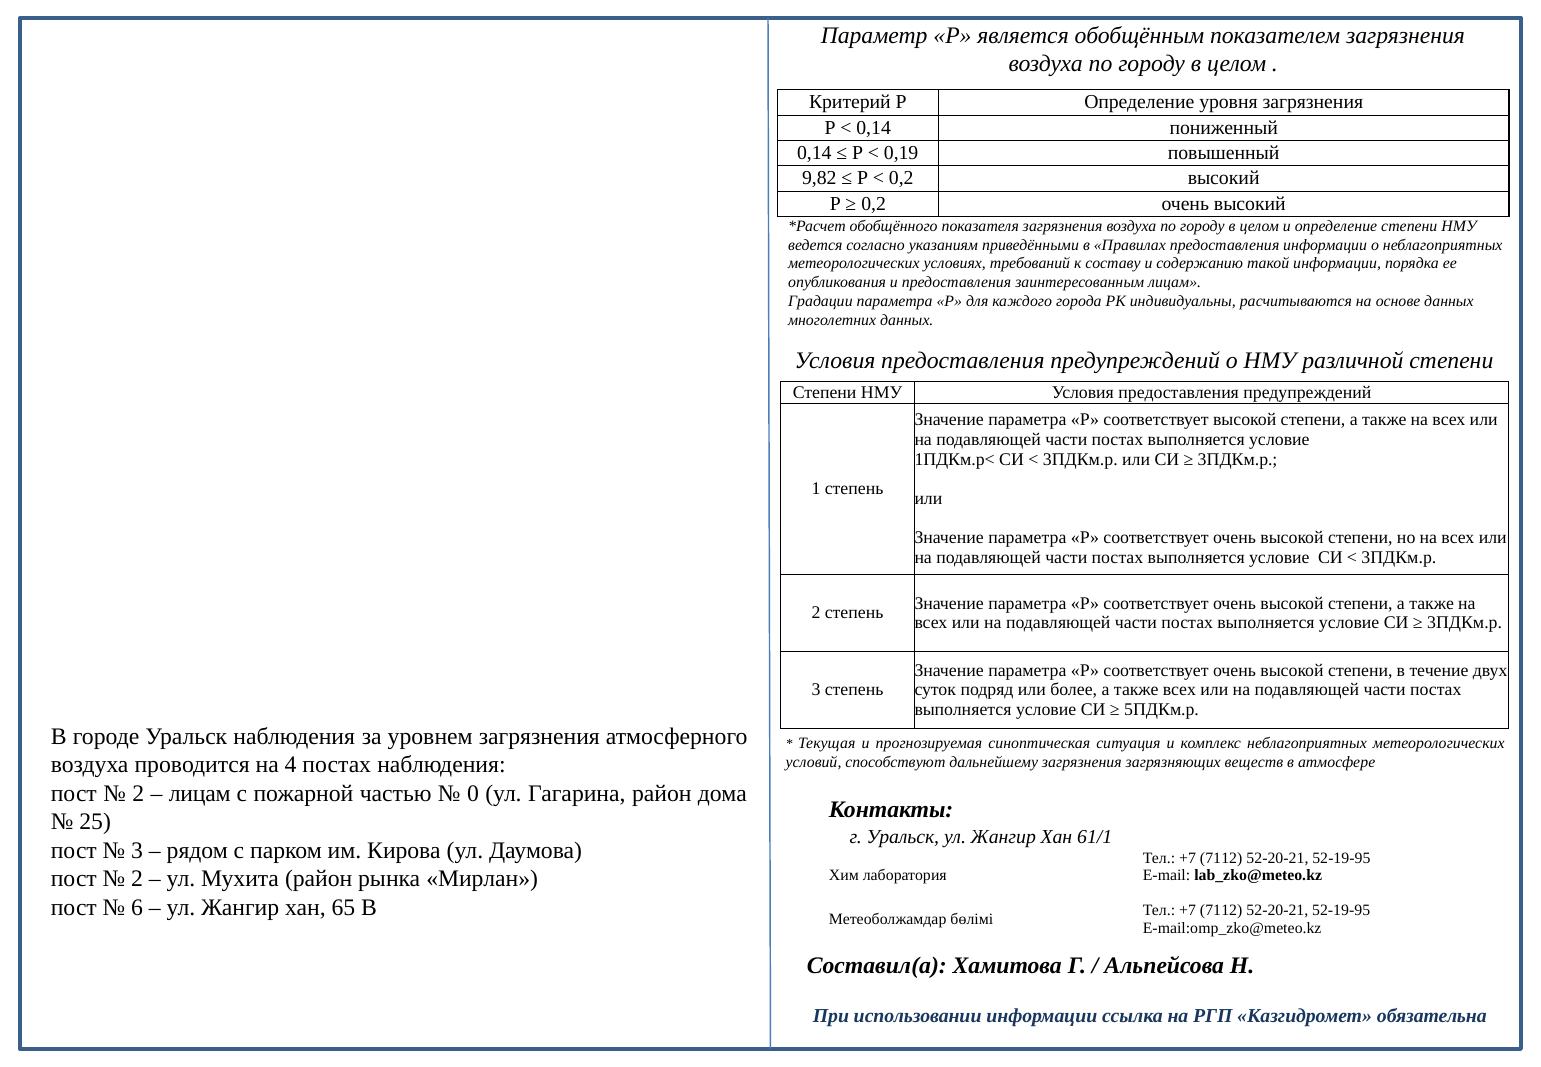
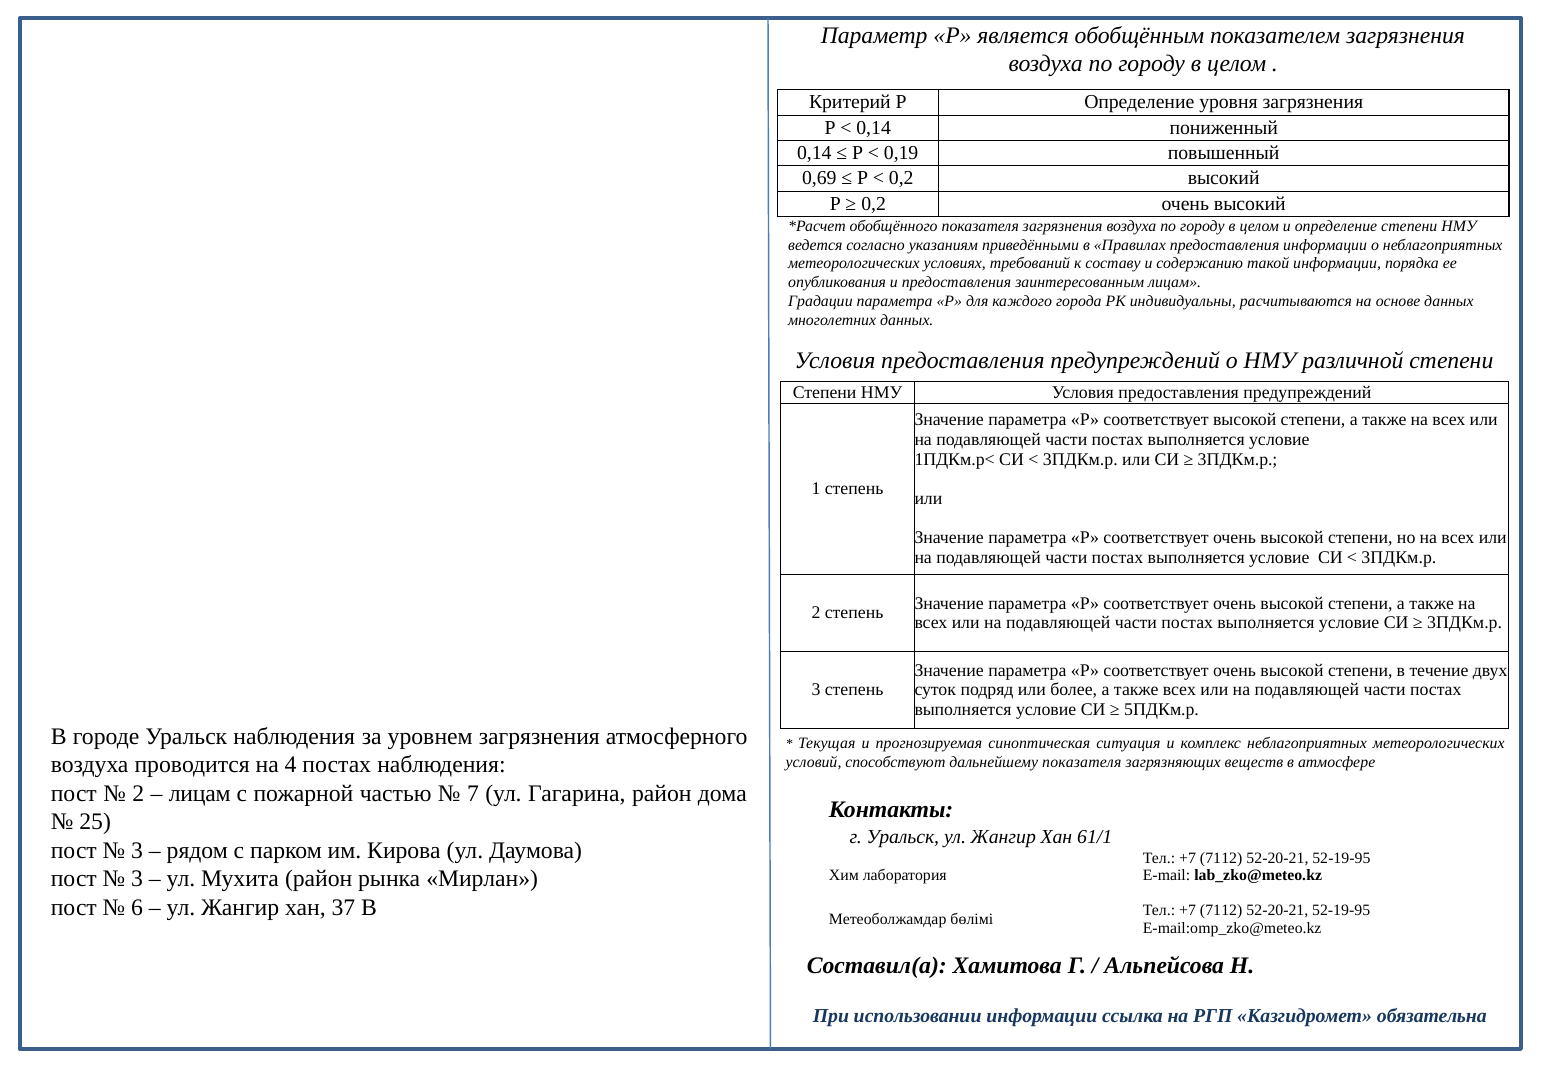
9,82: 9,82 -> 0,69
дальнейшему загрязнения: загрязнения -> показателя
0: 0 -> 7
2 at (137, 879): 2 -> 3
65: 65 -> 37
